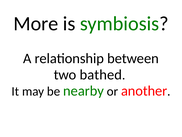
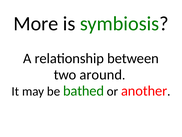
bathed: bathed -> around
nearby: nearby -> bathed
